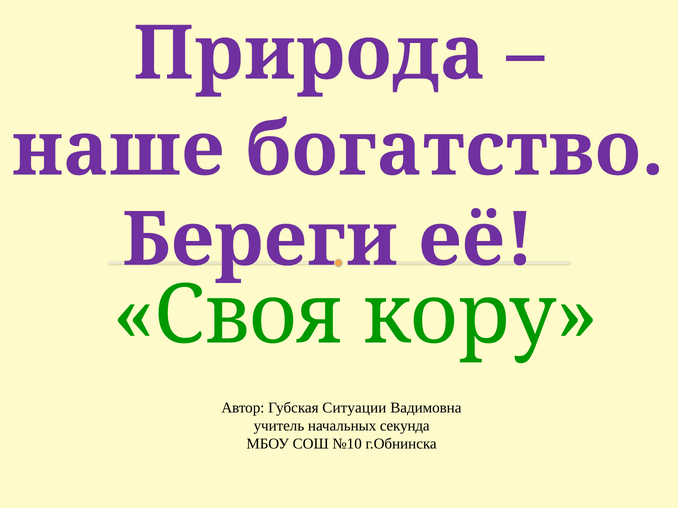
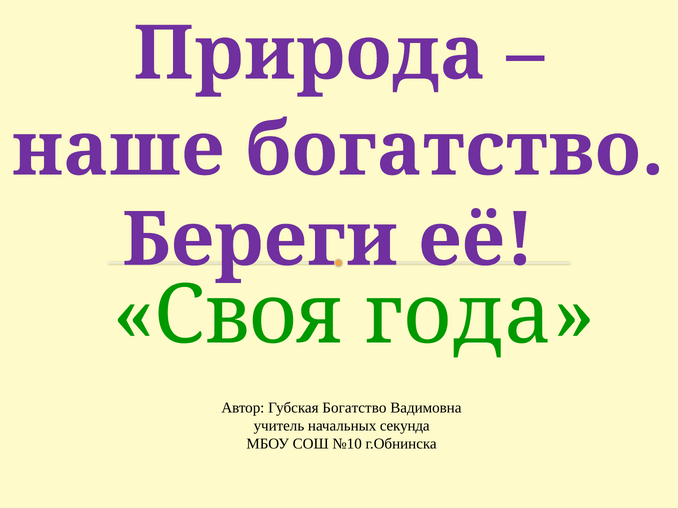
кору: кору -> года
Губская Ситуации: Ситуации -> Богатство
